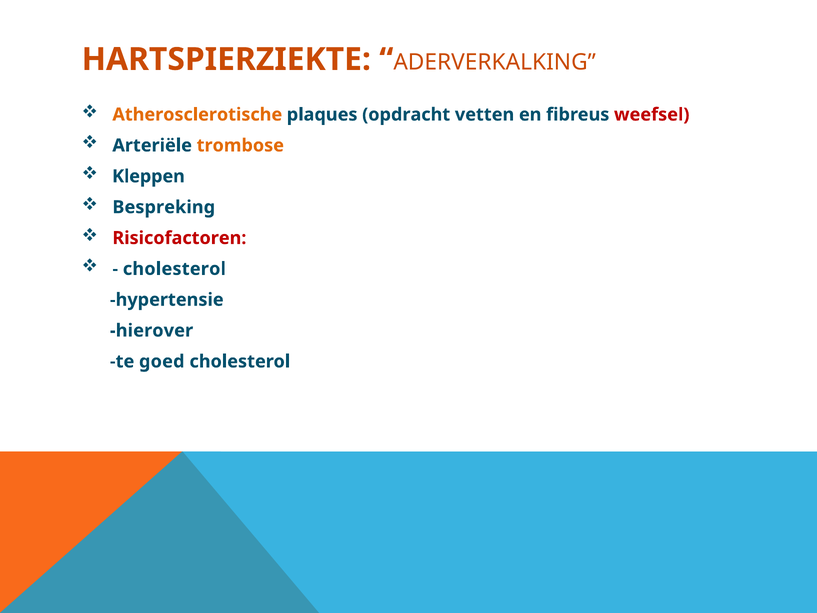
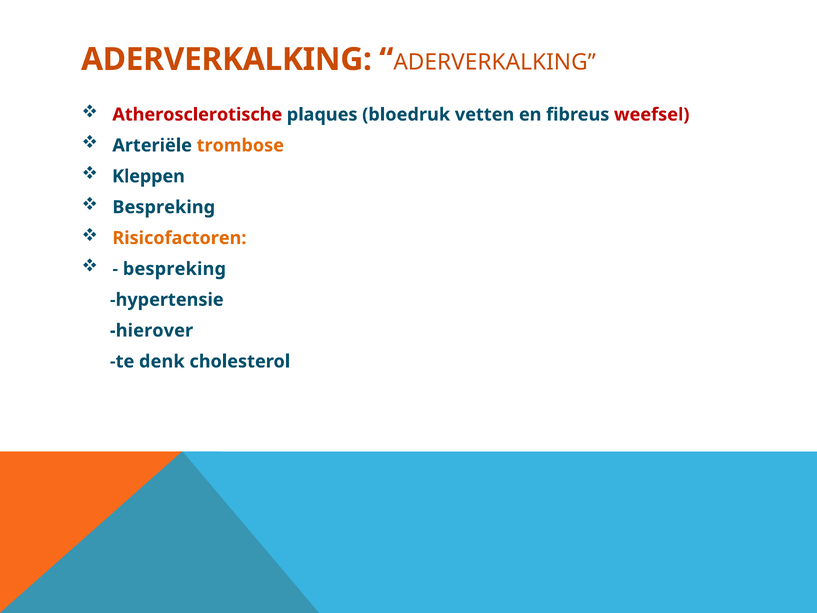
HARTSPIERZIEKTE at (226, 59): HARTSPIERZIEKTE -> ADERVERKALKING
Atherosclerotische colour: orange -> red
opdracht: opdracht -> bloedruk
Risicofactoren colour: red -> orange
cholesterol at (174, 269): cholesterol -> bespreking
goed: goed -> denk
